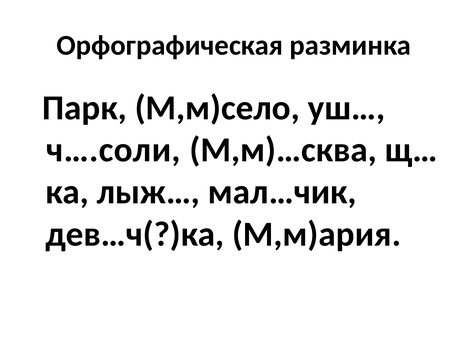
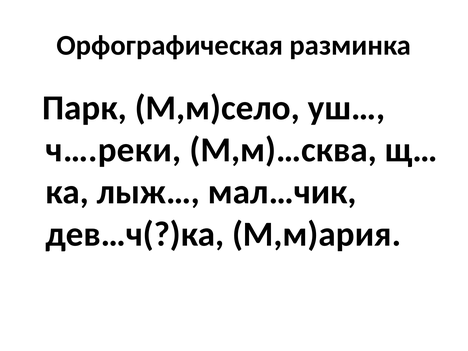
ч….соли: ч….соли -> ч….реки
